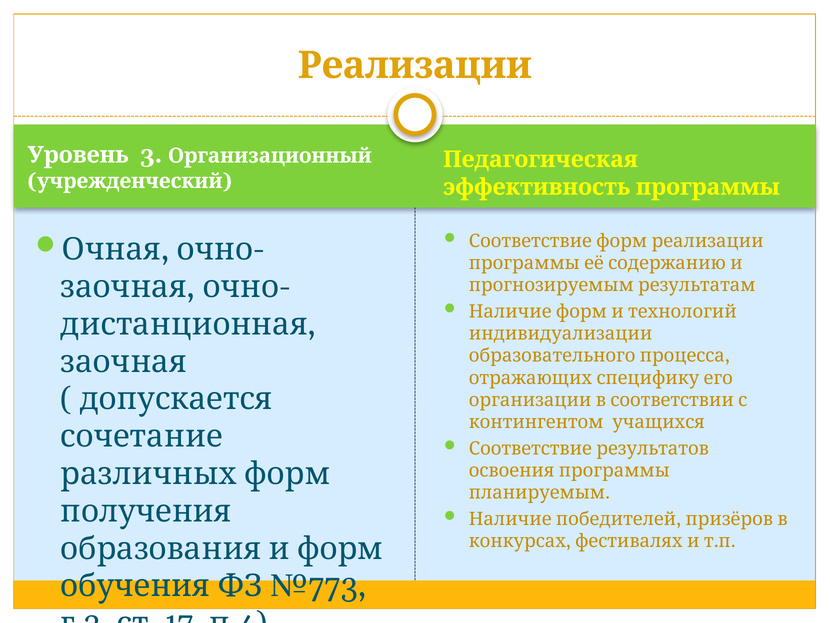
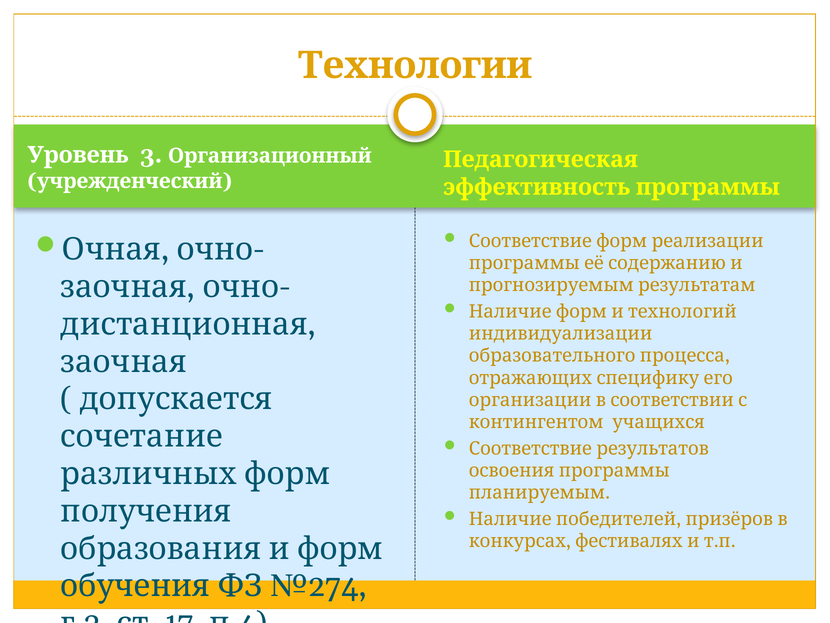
Реализации: Реализации -> Технологии
№773: №773 -> №274
